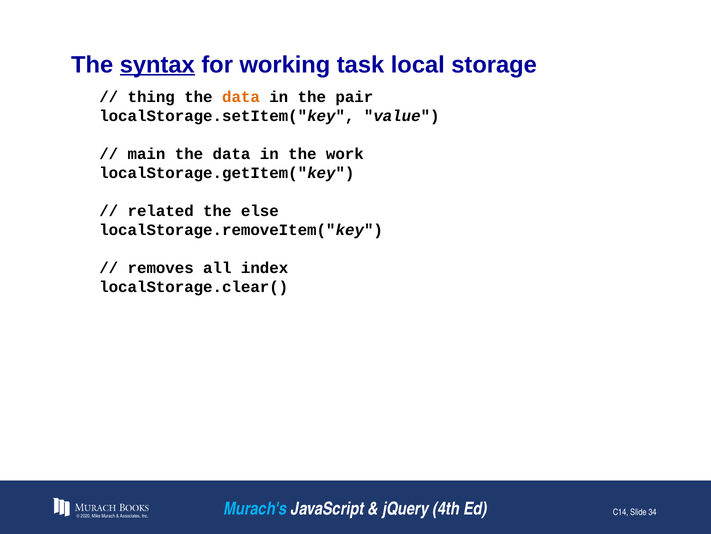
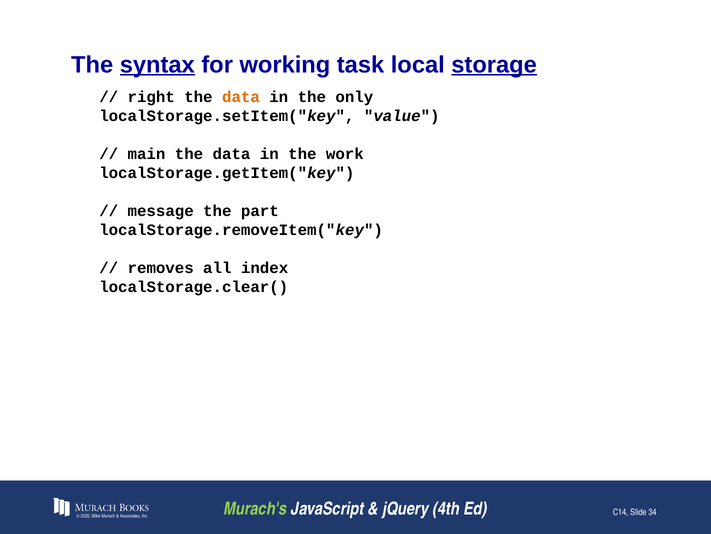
storage underline: none -> present
thing: thing -> right
pair: pair -> only
related: related -> message
else: else -> part
Murach's colour: light blue -> light green
